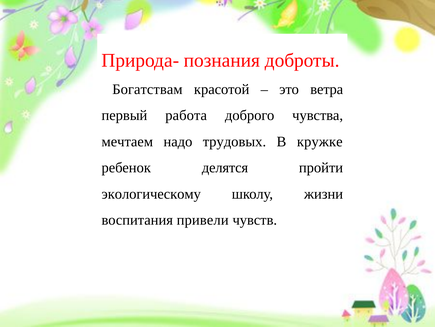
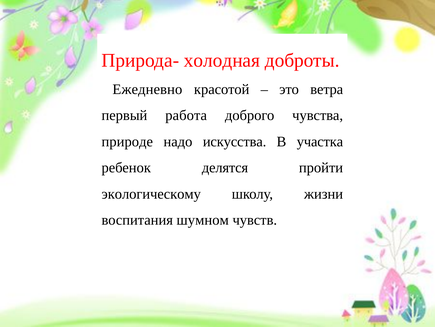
познания: познания -> холодная
Богатствам: Богатствам -> Ежедневно
мечтаем: мечтаем -> природе
трудовых: трудовых -> искусства
кружке: кружке -> участка
привели: привели -> шумном
